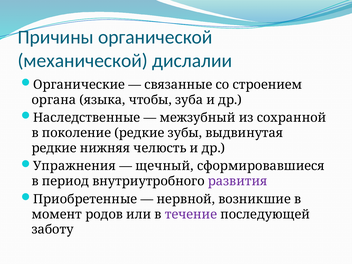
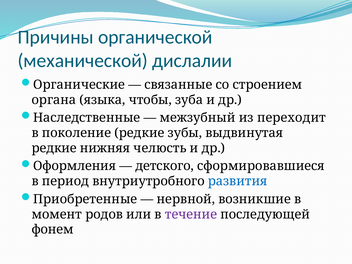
сохранной: сохранной -> переходит
Упражнения: Упражнения -> Оформления
щечный: щечный -> детского
развития colour: purple -> blue
заботу: заботу -> фонем
